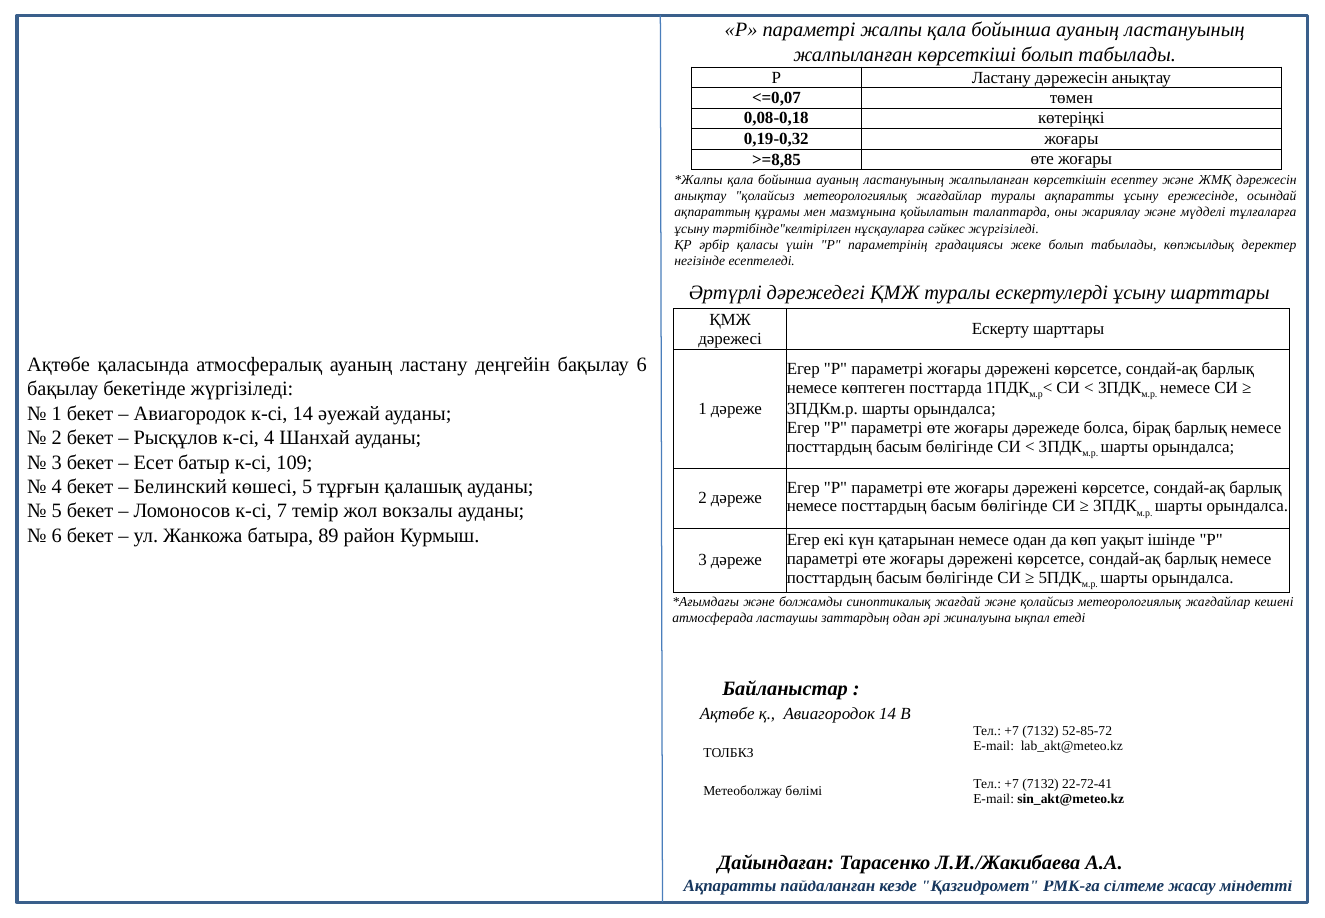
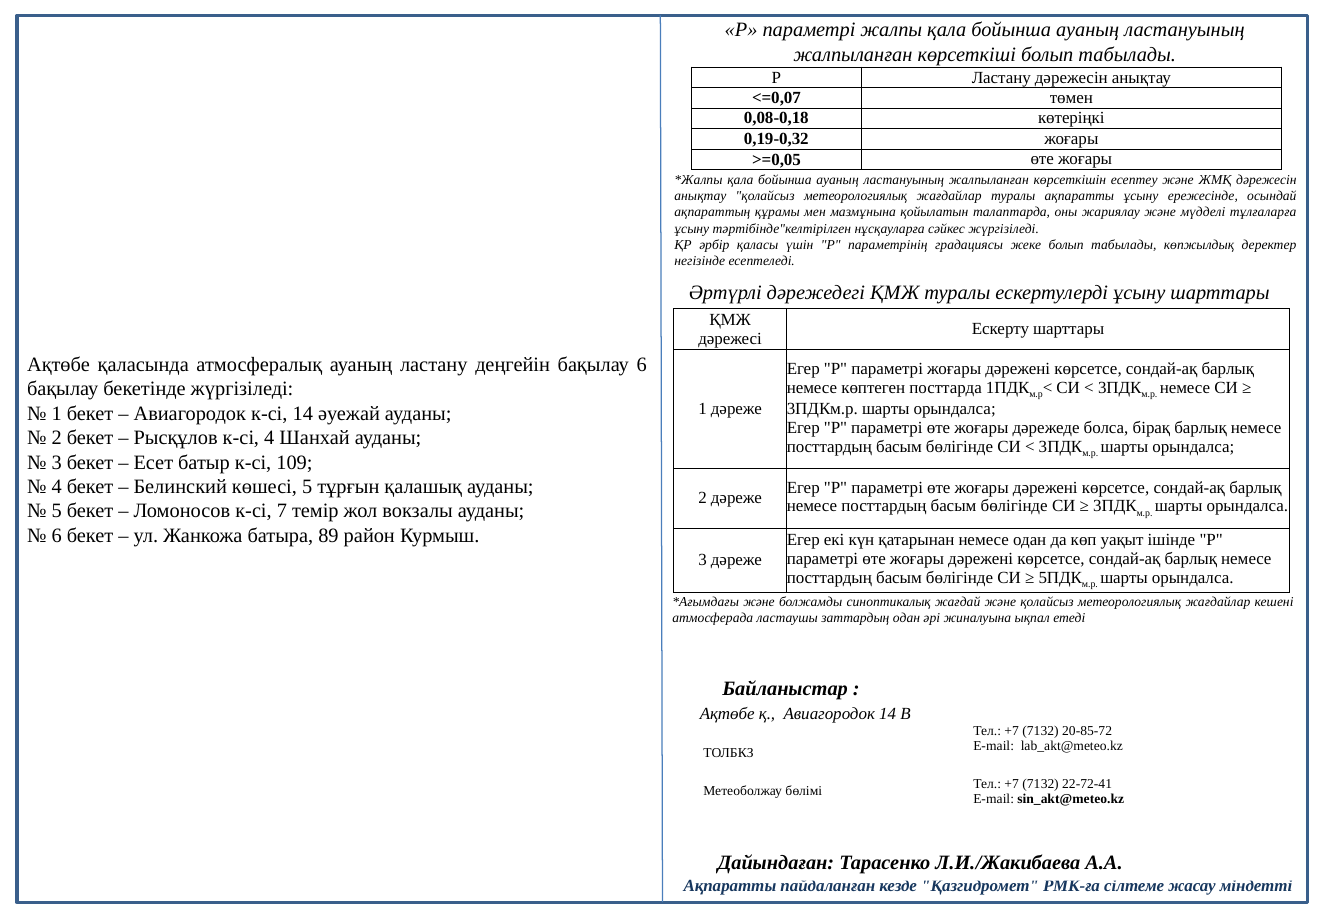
>=8,85: >=8,85 -> >=0,05
52-85-72: 52-85-72 -> 20-85-72
